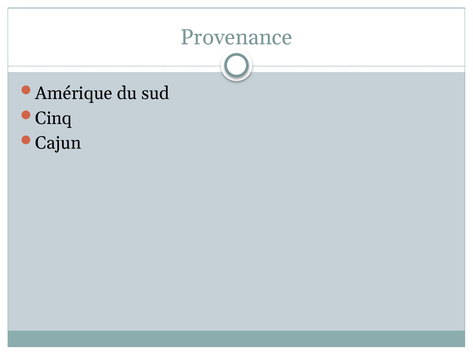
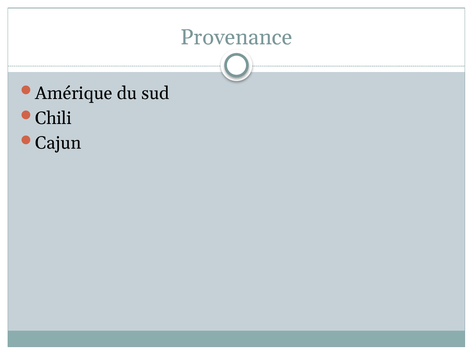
Cinq: Cinq -> Chili
